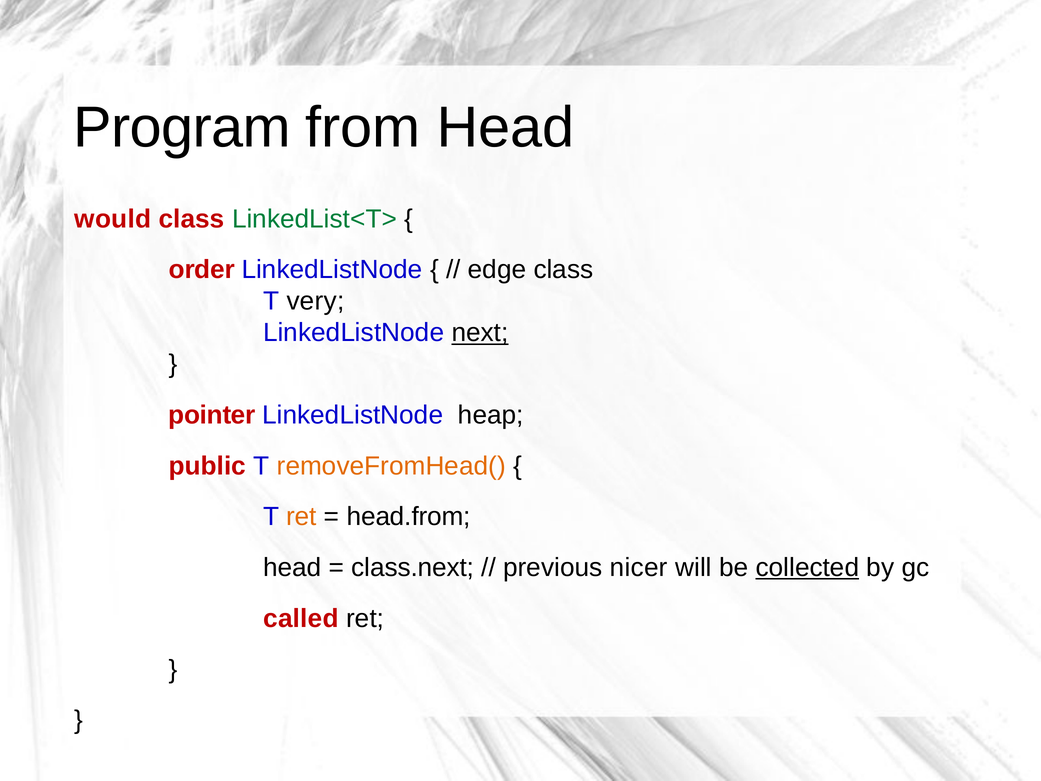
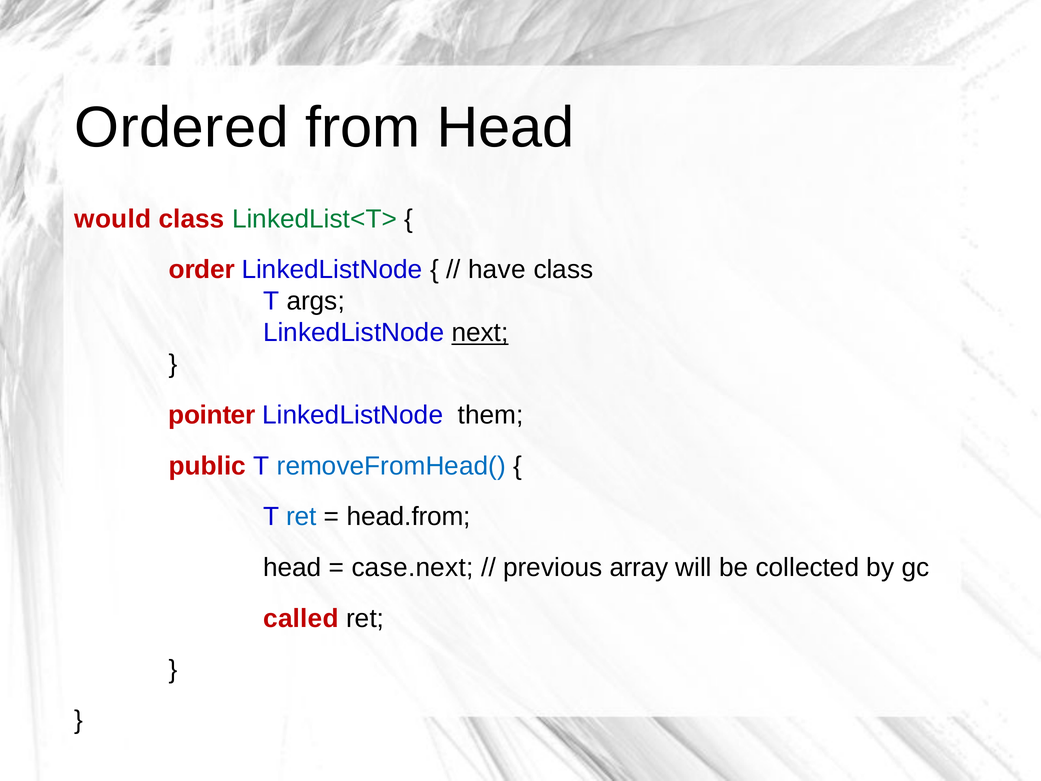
Program: Program -> Ordered
edge: edge -> have
very: very -> args
heap: heap -> them
removeFromHead( colour: orange -> blue
ret at (301, 517) colour: orange -> blue
class.next: class.next -> case.next
nicer: nicer -> array
collected underline: present -> none
